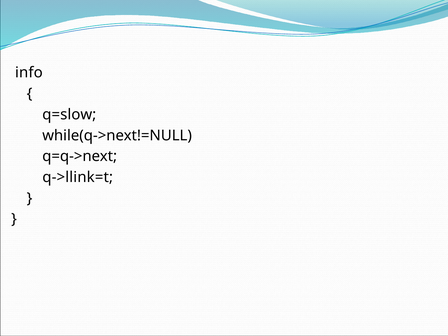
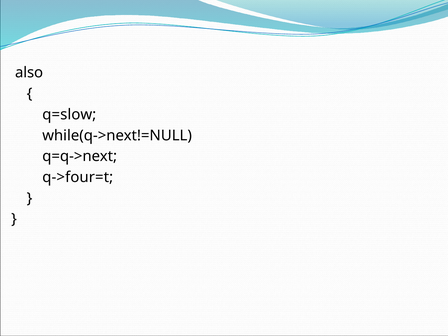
info: info -> also
q->llink=t: q->llink=t -> q->four=t
